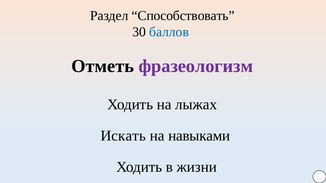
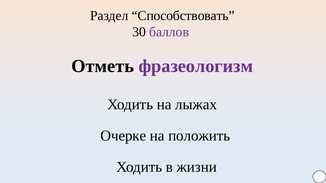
баллов colour: blue -> purple
Искать: Искать -> Очерке
навыками: навыками -> положить
